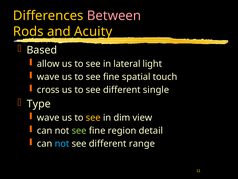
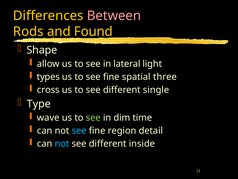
Acuity: Acuity -> Found
Based: Based -> Shape
wave at (48, 77): wave -> types
touch: touch -> three
see at (93, 117) colour: yellow -> light green
view: view -> time
see at (79, 130) colour: light green -> light blue
range: range -> inside
